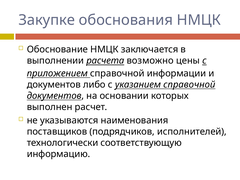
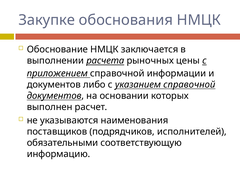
возможно: возможно -> рыночных
технологически: технологически -> обязательными
